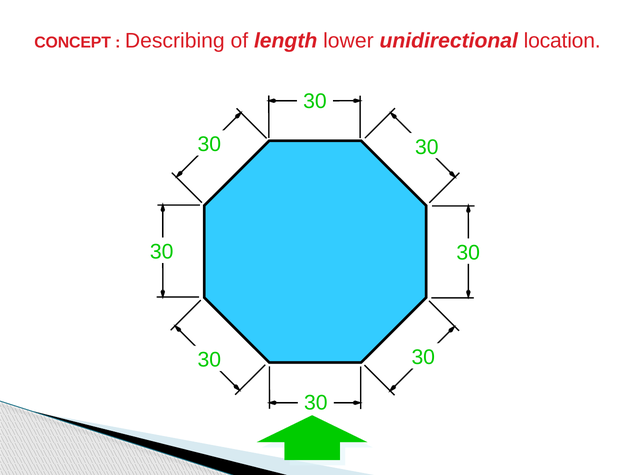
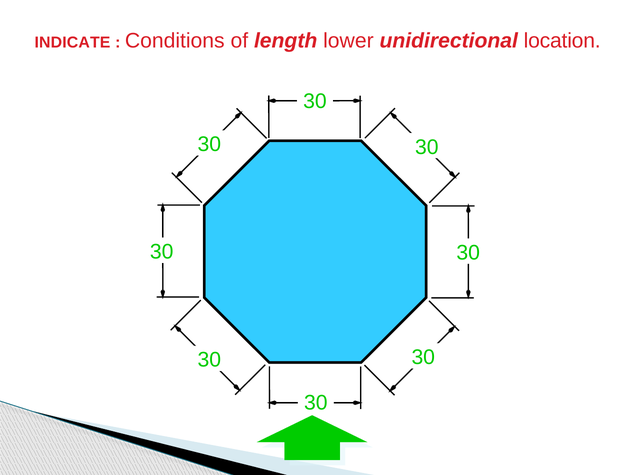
CONCEPT: CONCEPT -> INDICATE
Describing: Describing -> Conditions
